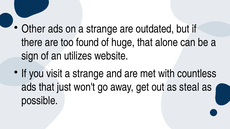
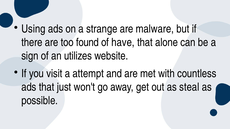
Other: Other -> Using
outdated: outdated -> malware
huge: huge -> have
visit a strange: strange -> attempt
